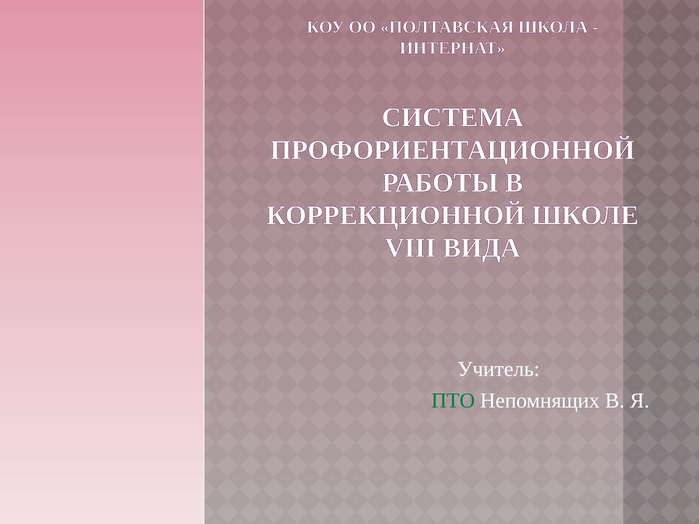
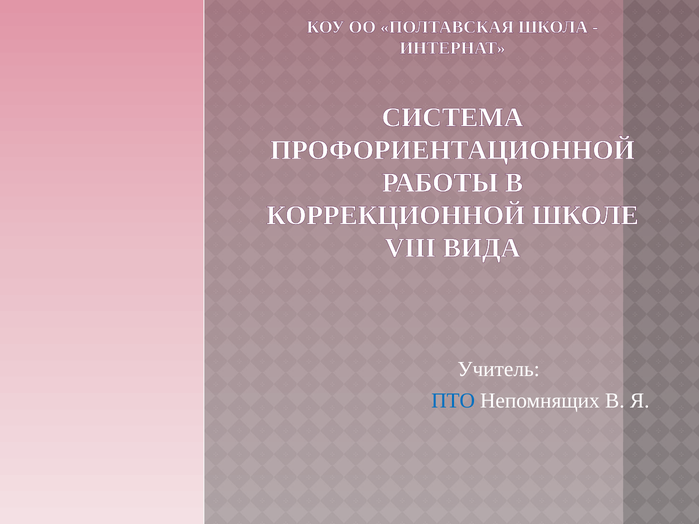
ПТО colour: green -> blue
